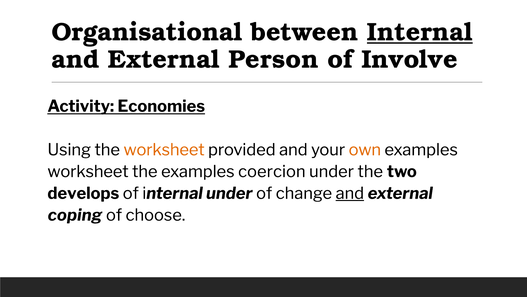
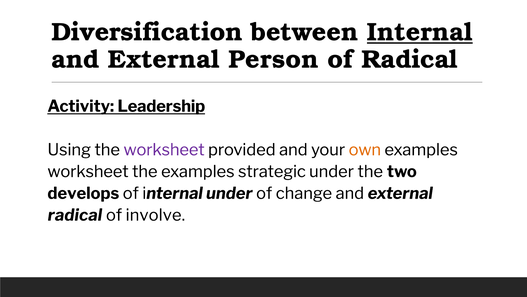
Organisational: Organisational -> Diversification
of Involve: Involve -> Radical
Economies: Economies -> Leadership
worksheet at (164, 150) colour: orange -> purple
coercion: coercion -> strategic
and at (350, 193) underline: present -> none
coping at (75, 215): coping -> radical
choose: choose -> involve
